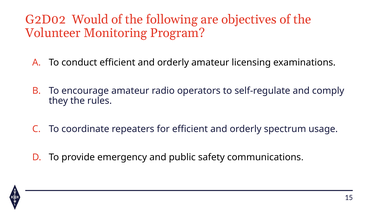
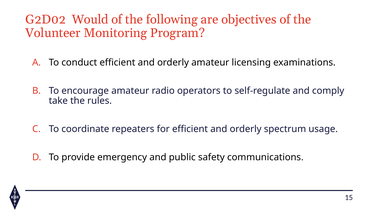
they: they -> take
